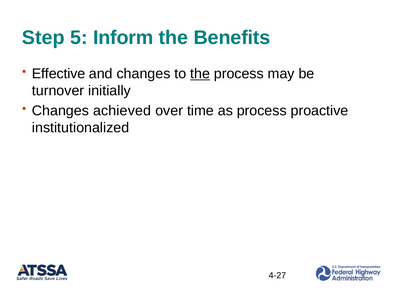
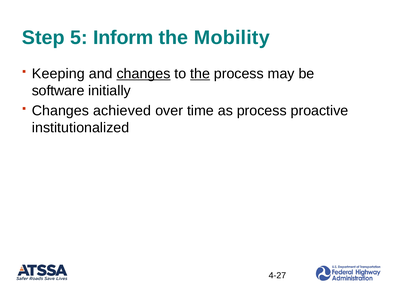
Benefits: Benefits -> Mobility
Effective: Effective -> Keeping
changes at (143, 74) underline: none -> present
turnover: turnover -> software
